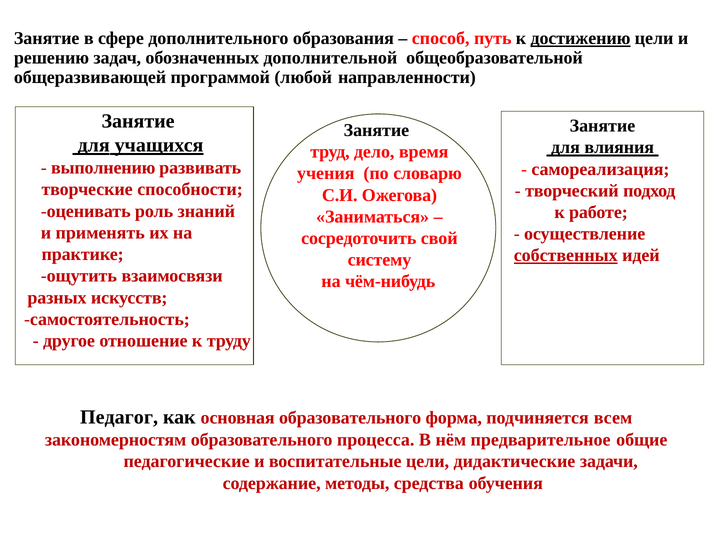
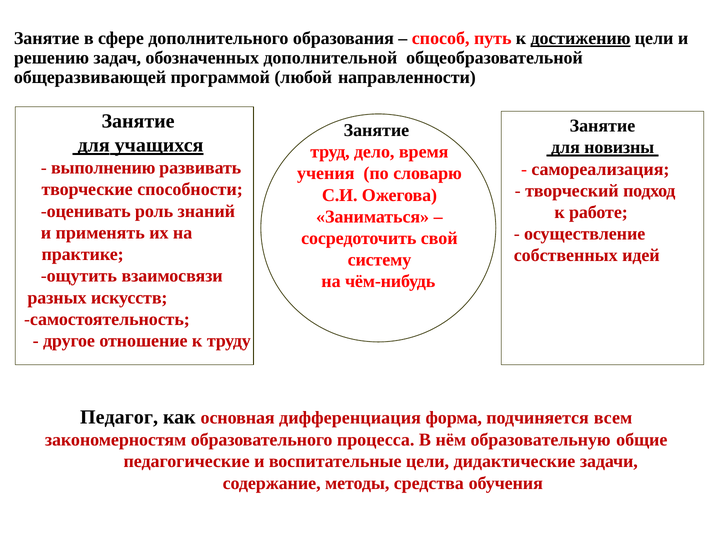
влияния: влияния -> новизны
собственных underline: present -> none
основная образовательного: образовательного -> дифференциация
предварительное: предварительное -> образовательную
